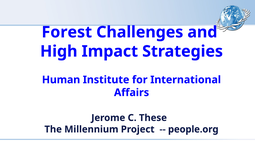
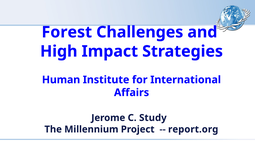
These: These -> Study
people.org: people.org -> report.org
